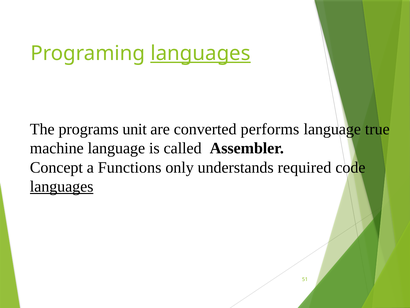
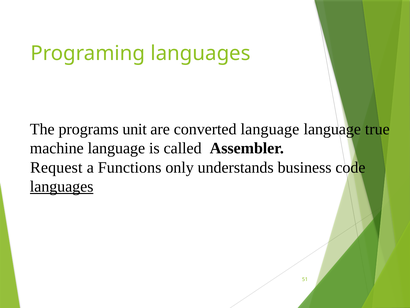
languages at (201, 53) underline: present -> none
converted performs: performs -> language
Concept: Concept -> Request
required: required -> business
